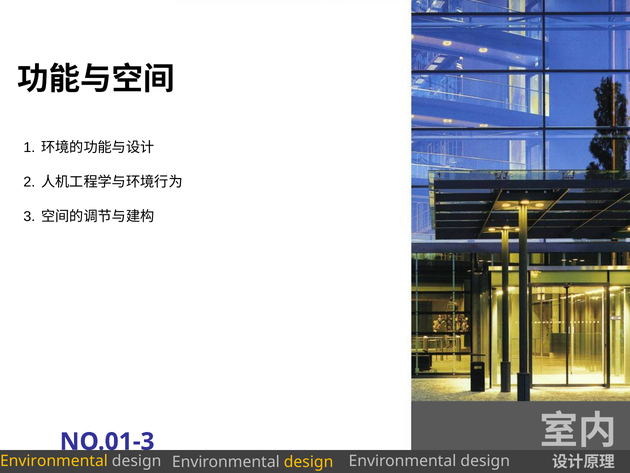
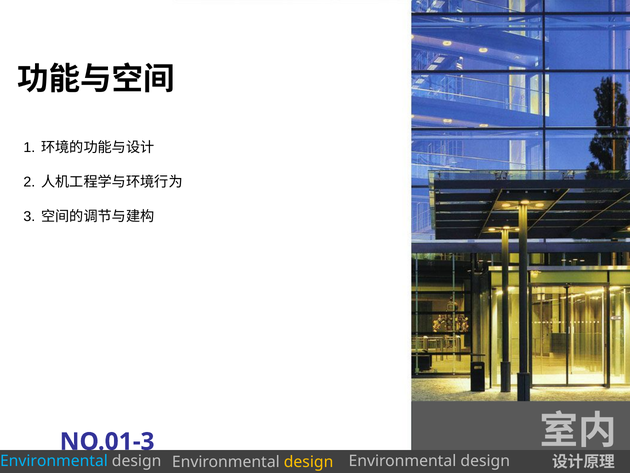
Environmental at (54, 461) colour: yellow -> light blue
